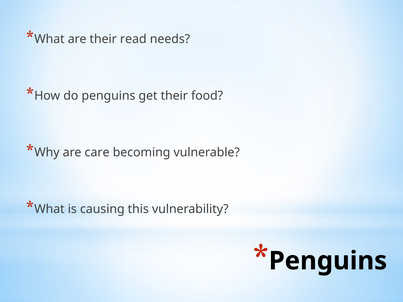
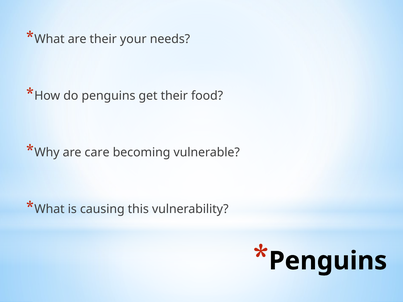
read: read -> your
